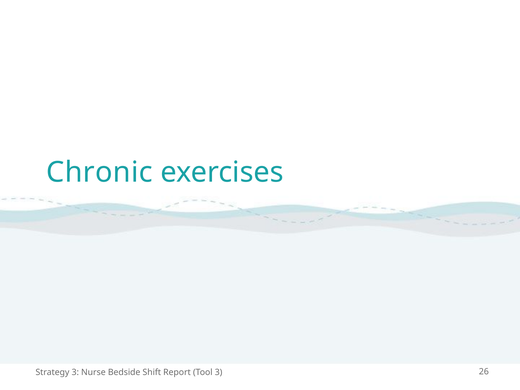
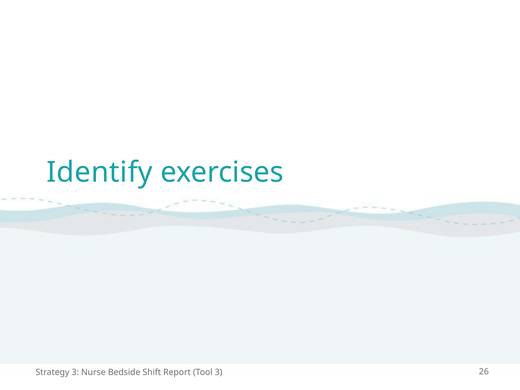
Chronic: Chronic -> Identify
